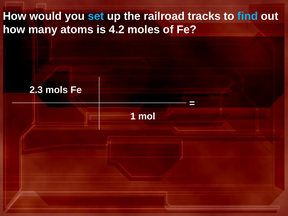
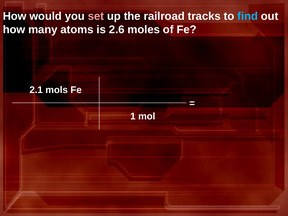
set colour: light blue -> pink
4.2: 4.2 -> 2.6
2.3: 2.3 -> 2.1
